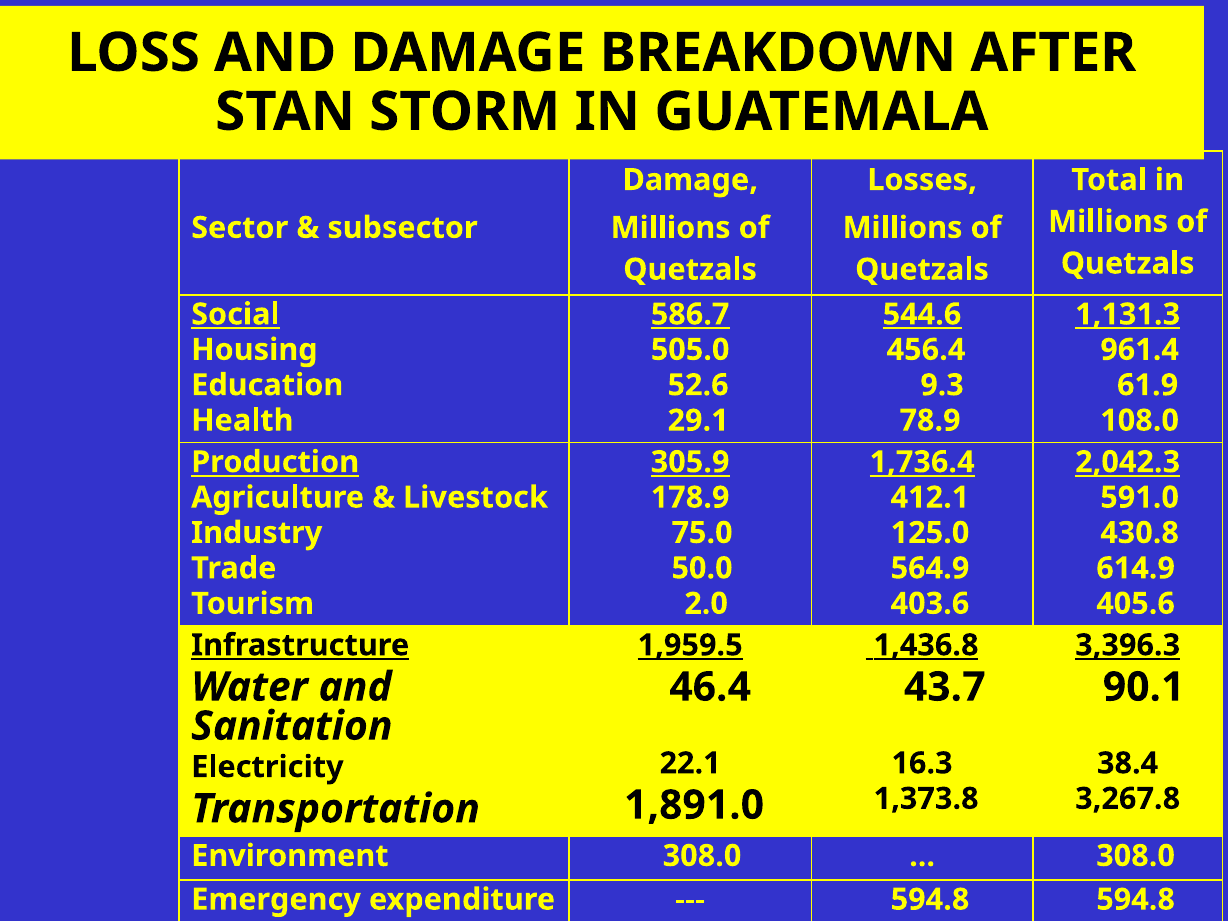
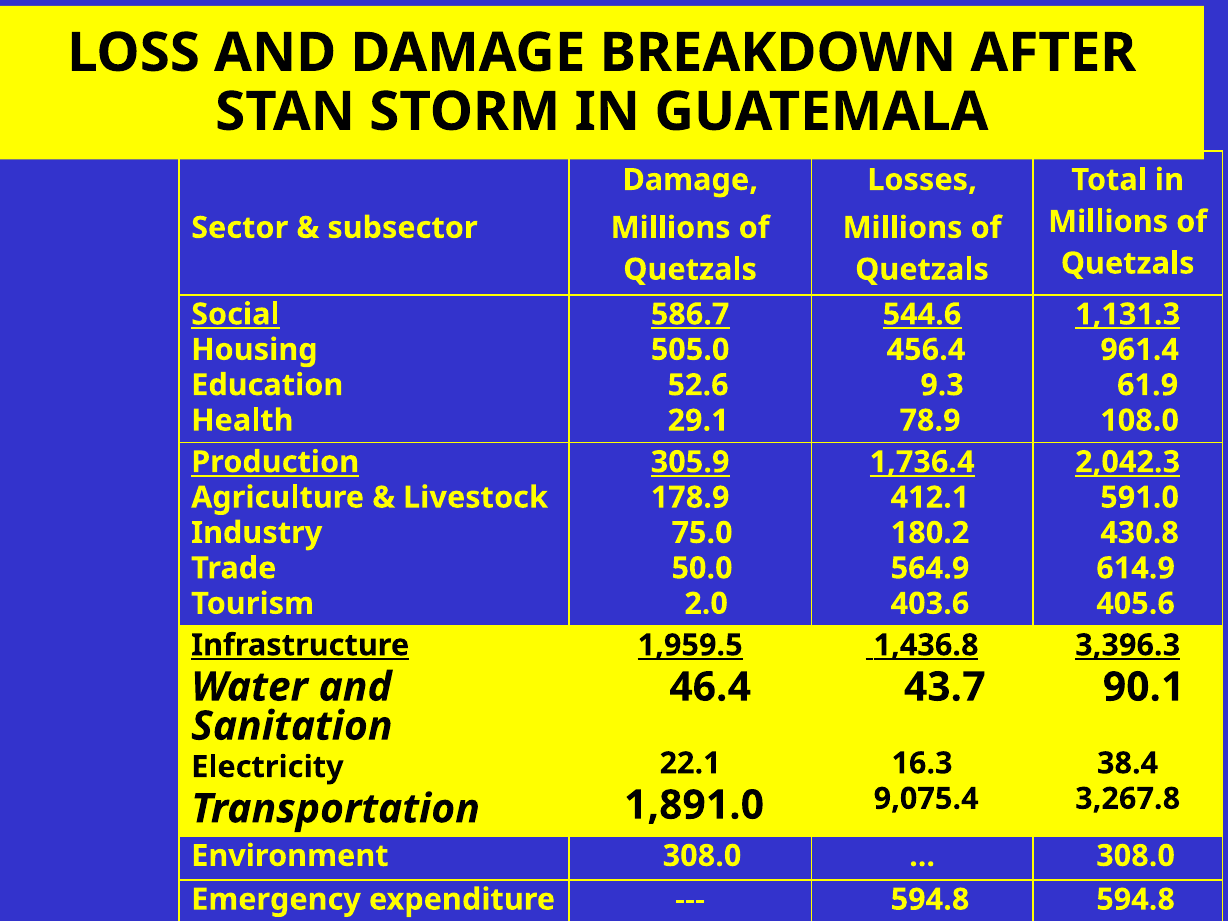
125.0: 125.0 -> 180.2
1,373.8: 1,373.8 -> 9,075.4
